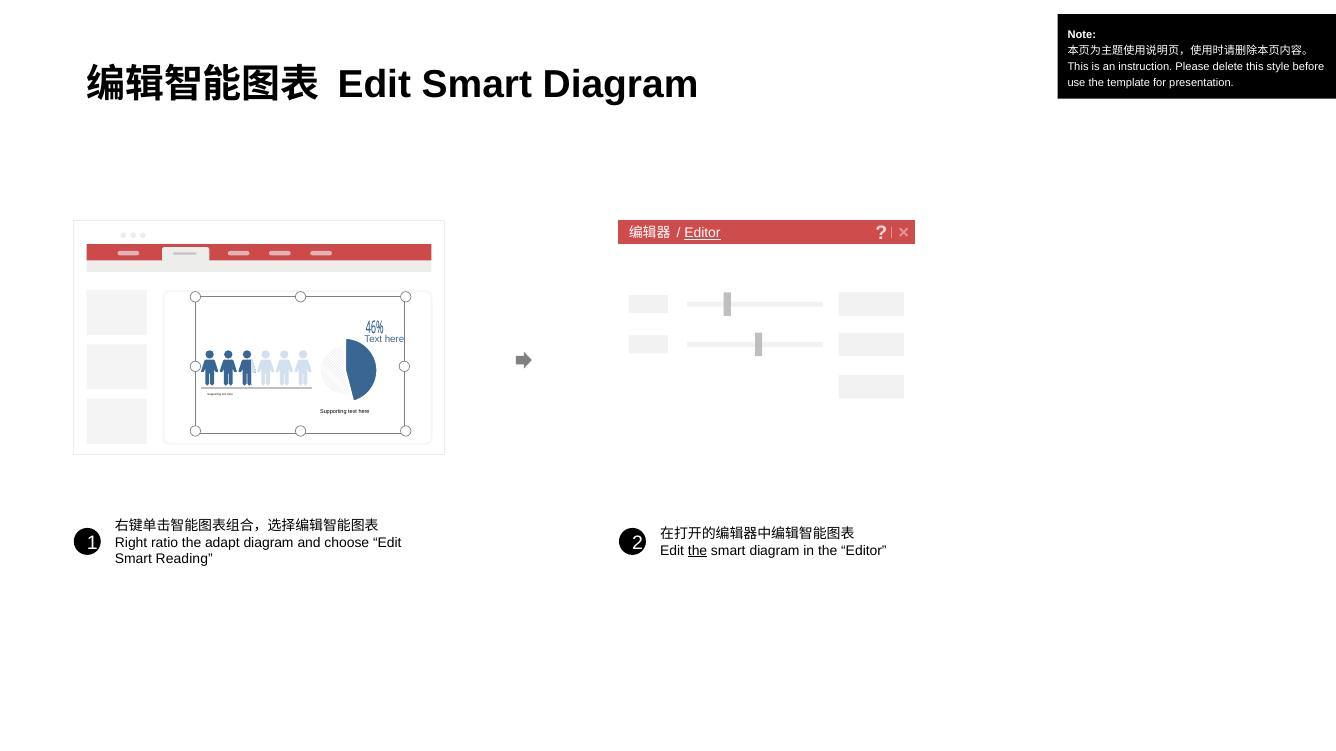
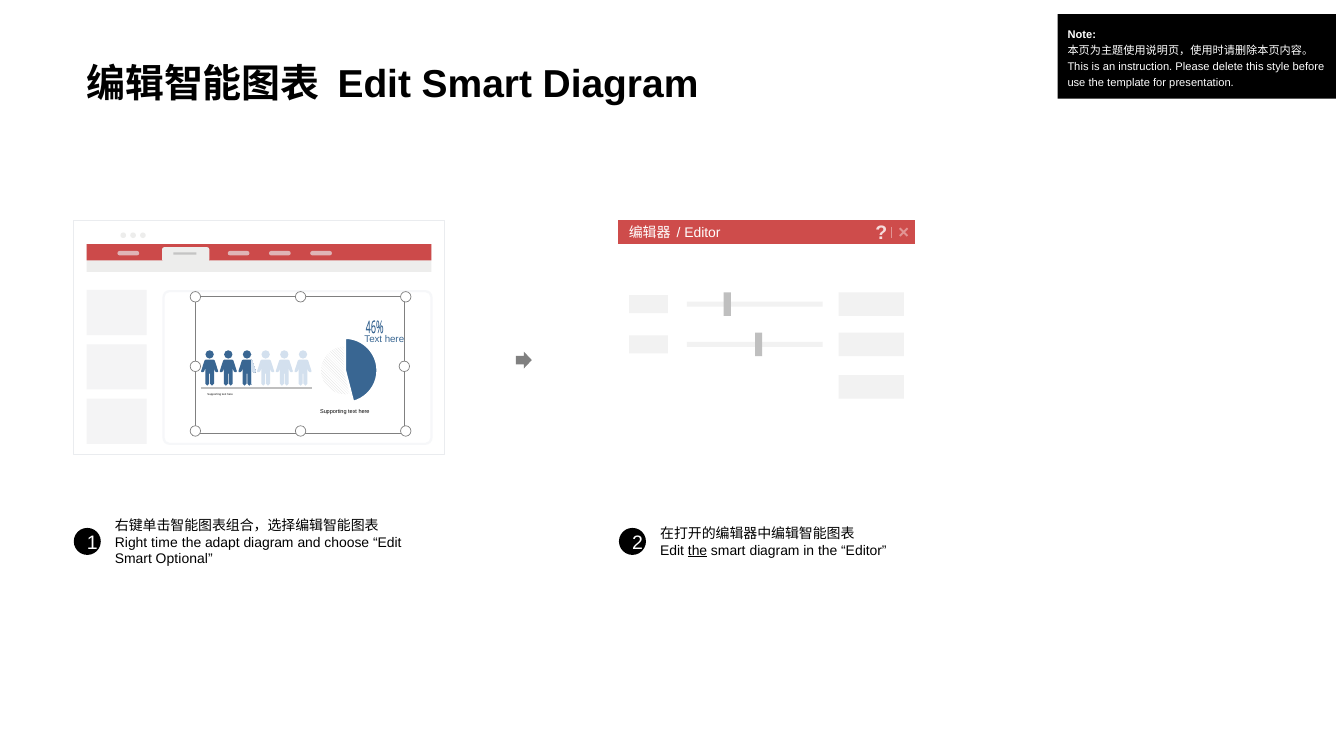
Editor at (702, 233) underline: present -> none
ratio: ratio -> time
Reading: Reading -> Optional
